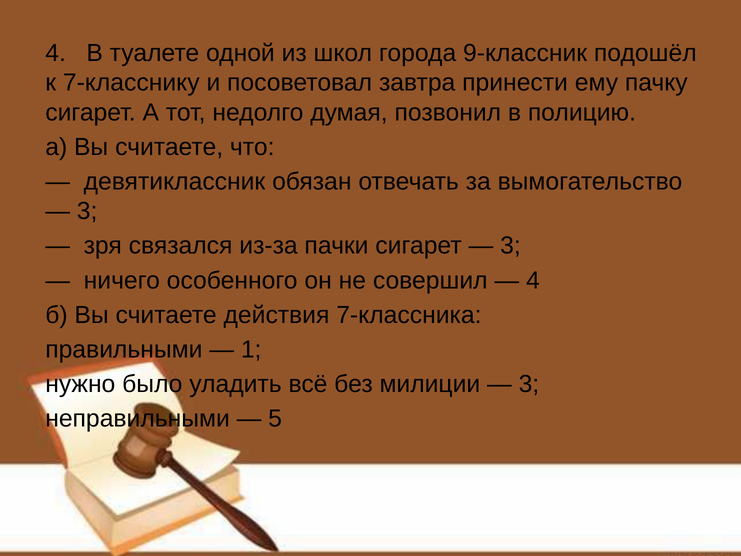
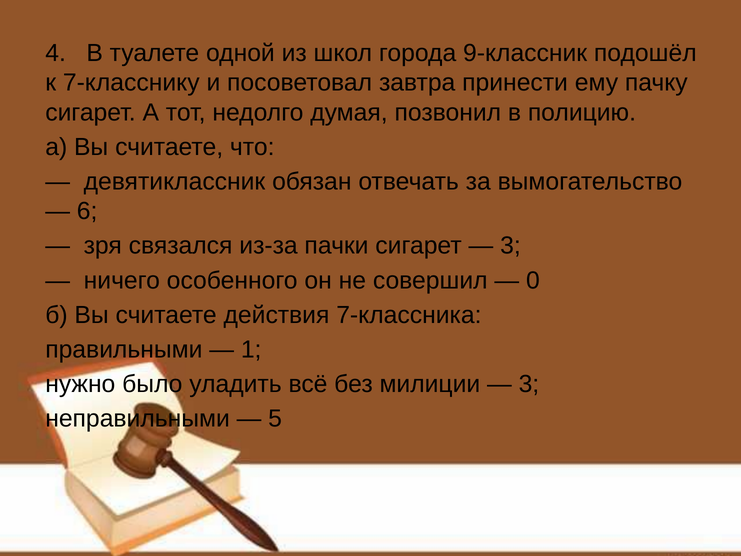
3 at (87, 211): 3 -> 6
4 at (533, 280): 4 -> 0
